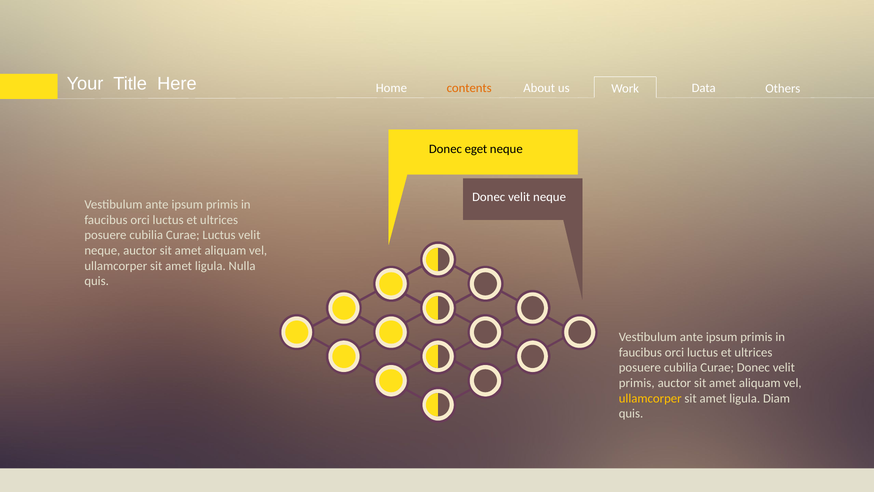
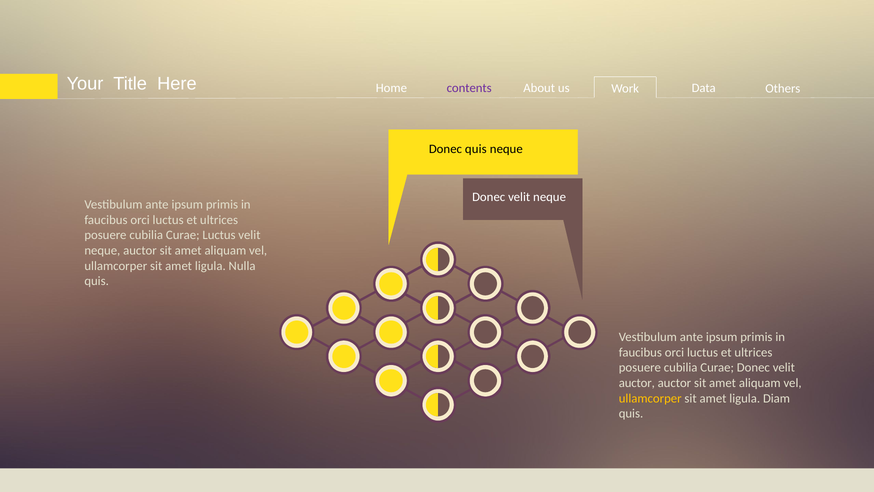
contents colour: orange -> purple
Donec eget: eget -> quis
primis at (637, 383): primis -> auctor
